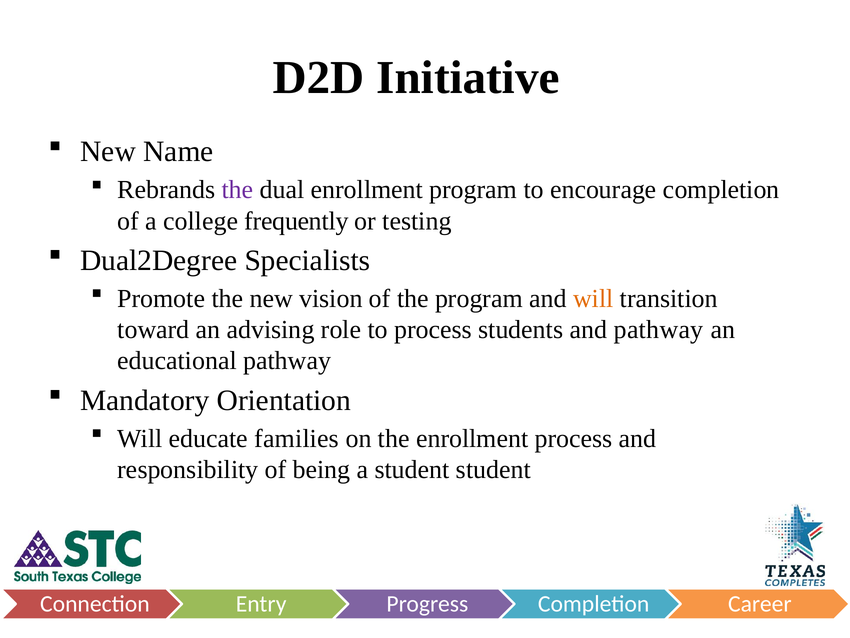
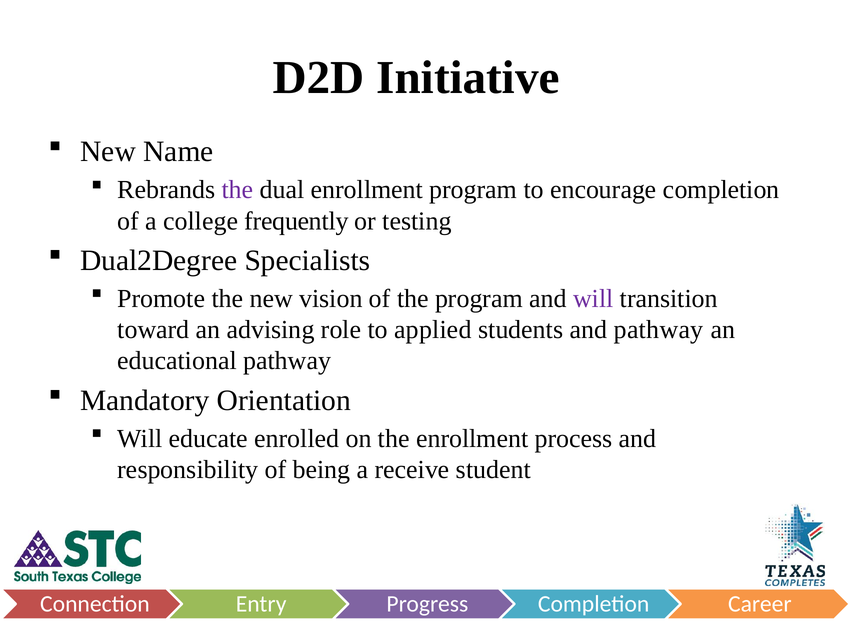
will at (593, 298) colour: orange -> purple
to process: process -> applied
families: families -> enrolled
a student: student -> receive
